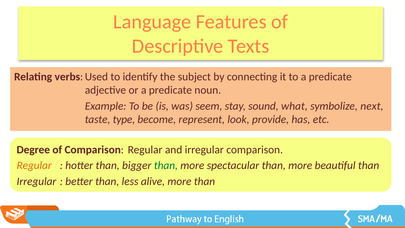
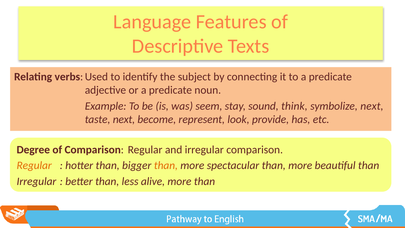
what: what -> think
taste type: type -> next
than at (166, 165) colour: green -> orange
